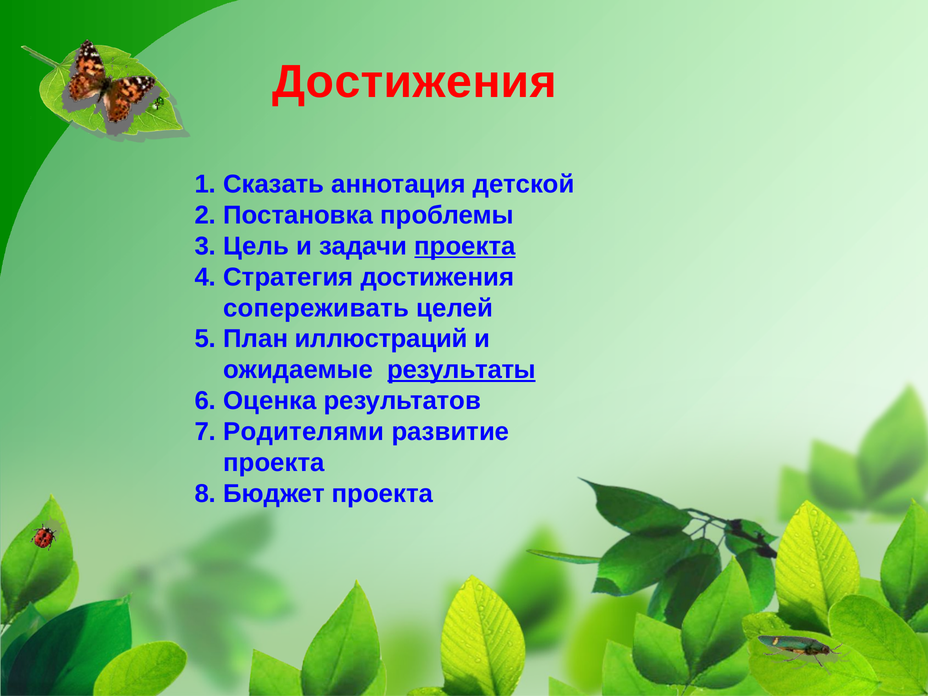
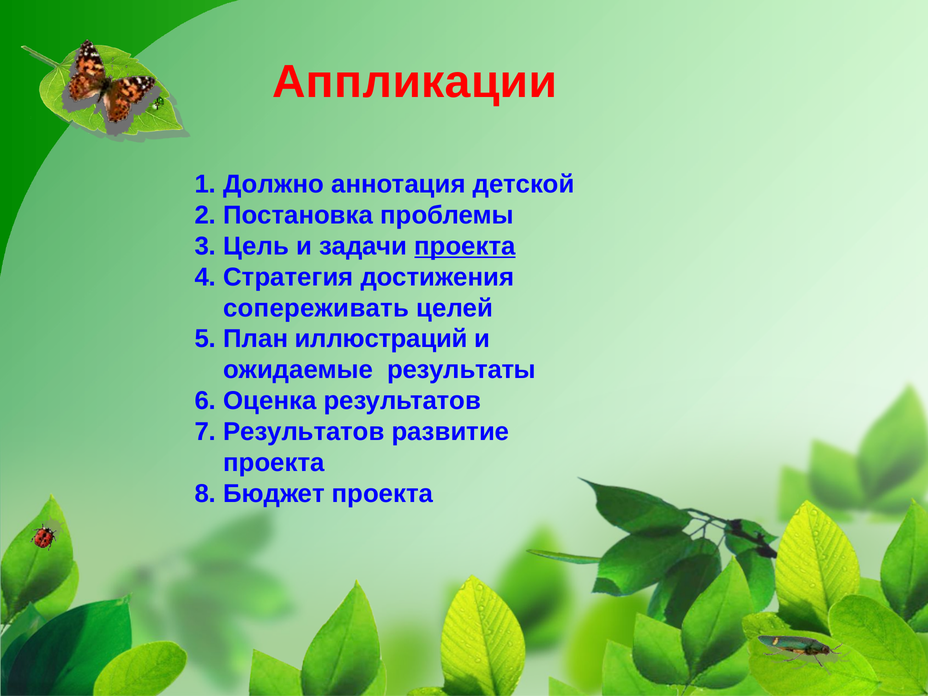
Достижения at (415, 82): Достижения -> Аппликации
Сказать: Сказать -> Должно
результаты underline: present -> none
7 Родителями: Родителями -> Результатов
